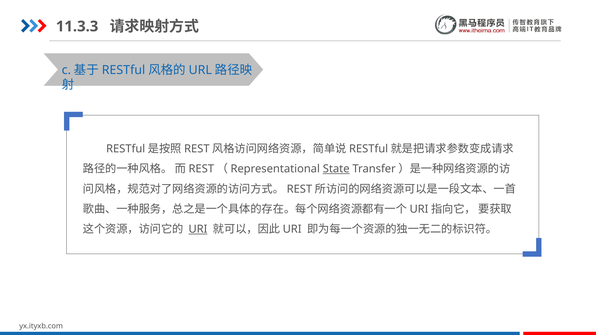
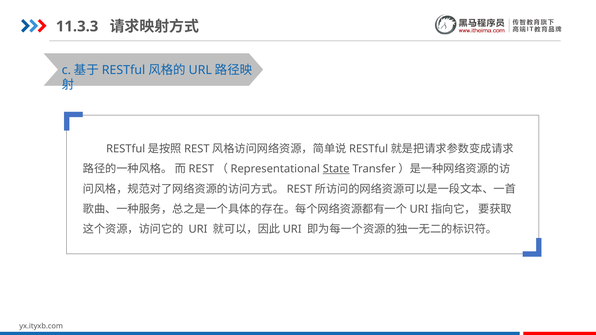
URI underline: present -> none
